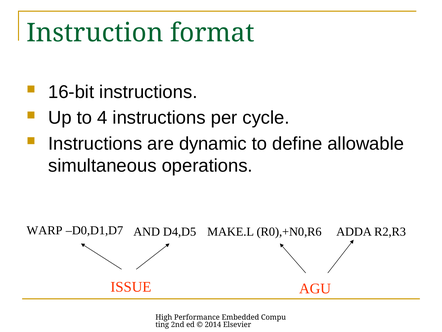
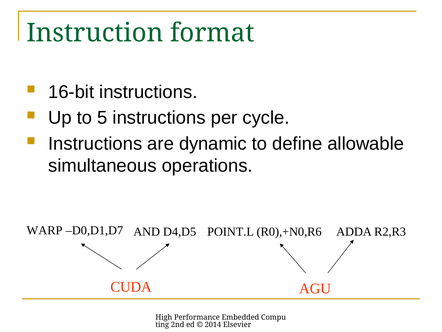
4: 4 -> 5
MAKE.L: MAKE.L -> POINT.L
ISSUE: ISSUE -> CUDA
